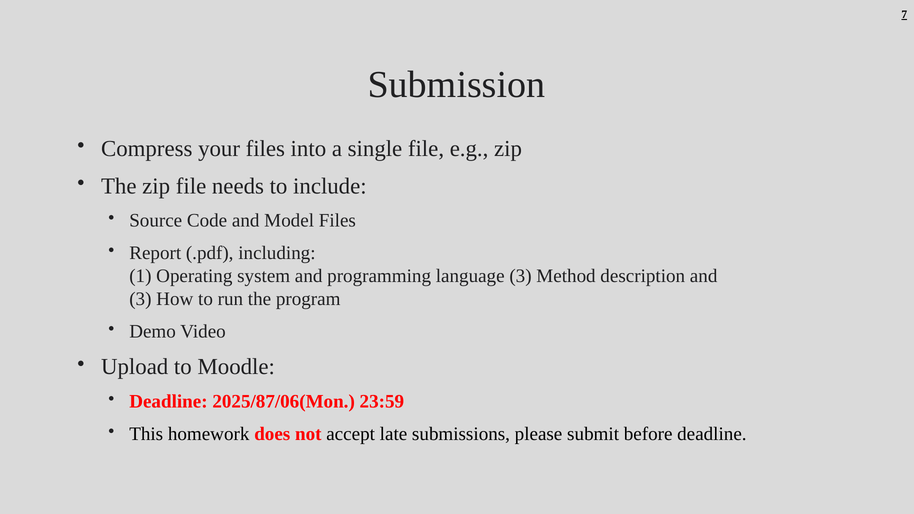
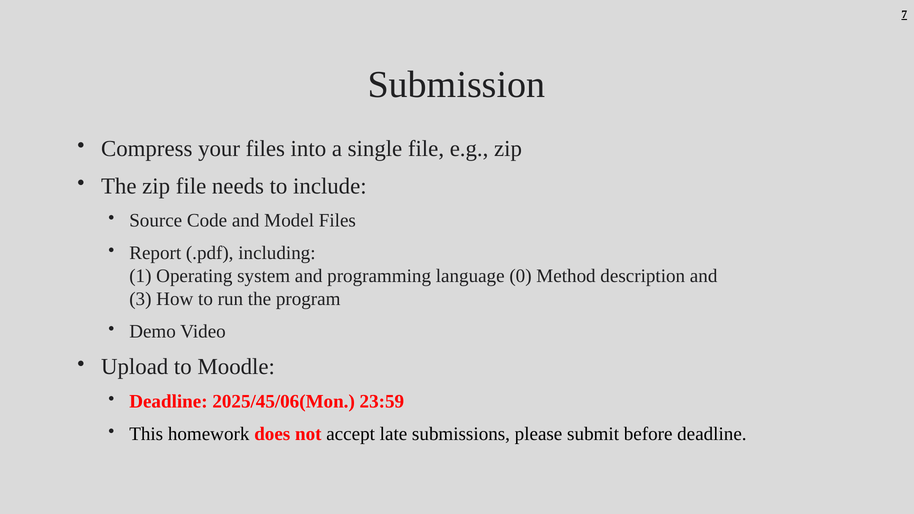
language 3: 3 -> 0
2025/87/06(Mon: 2025/87/06(Mon -> 2025/45/06(Mon
